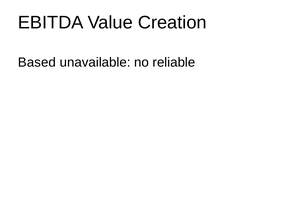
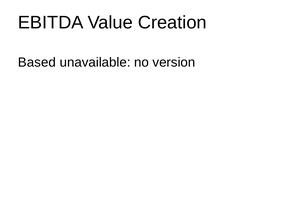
reliable: reliable -> version
